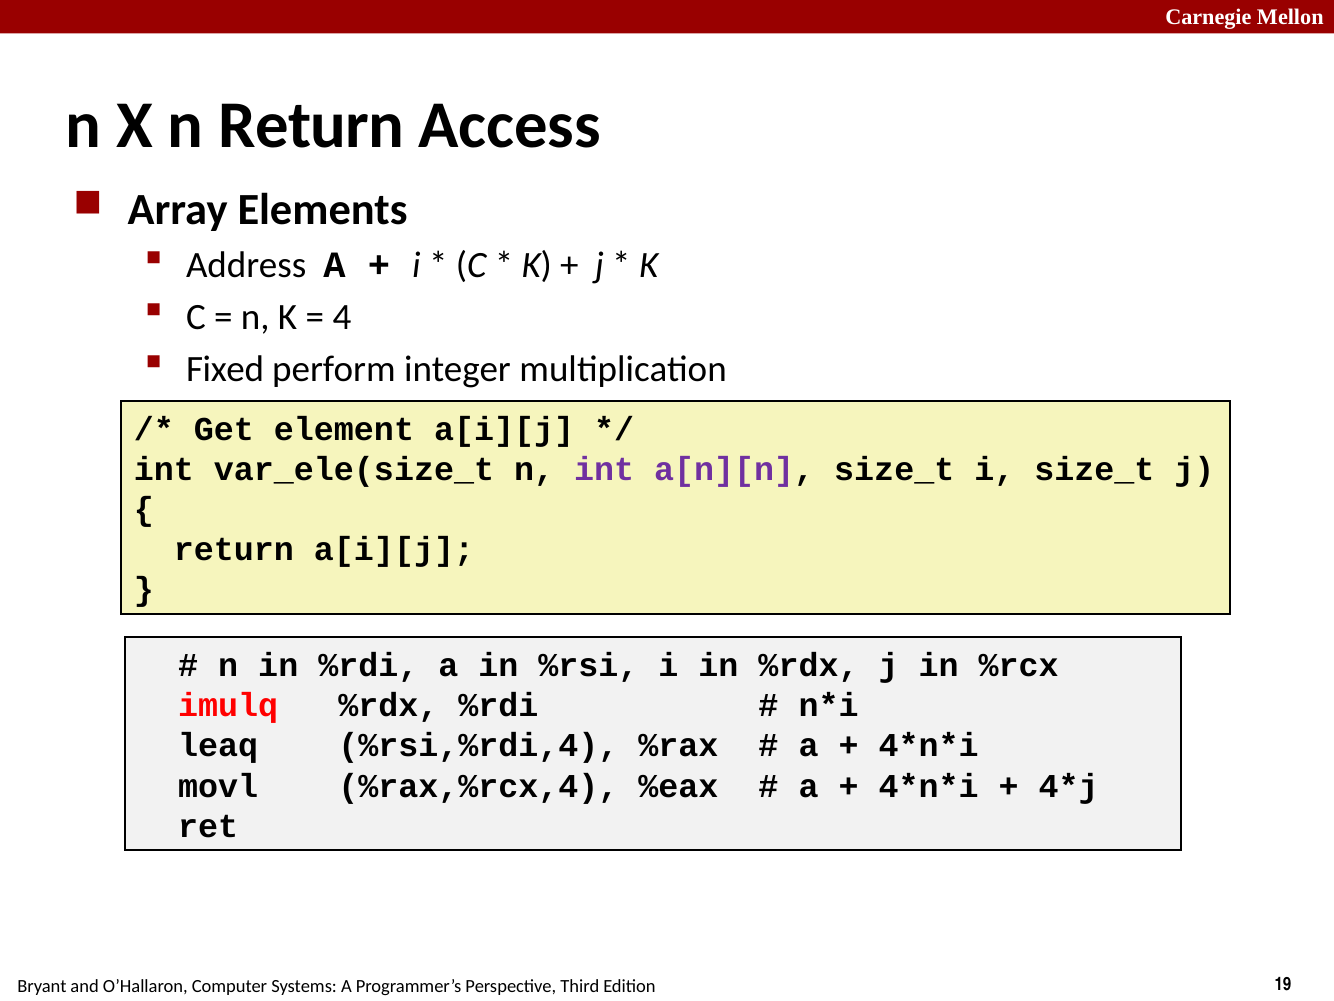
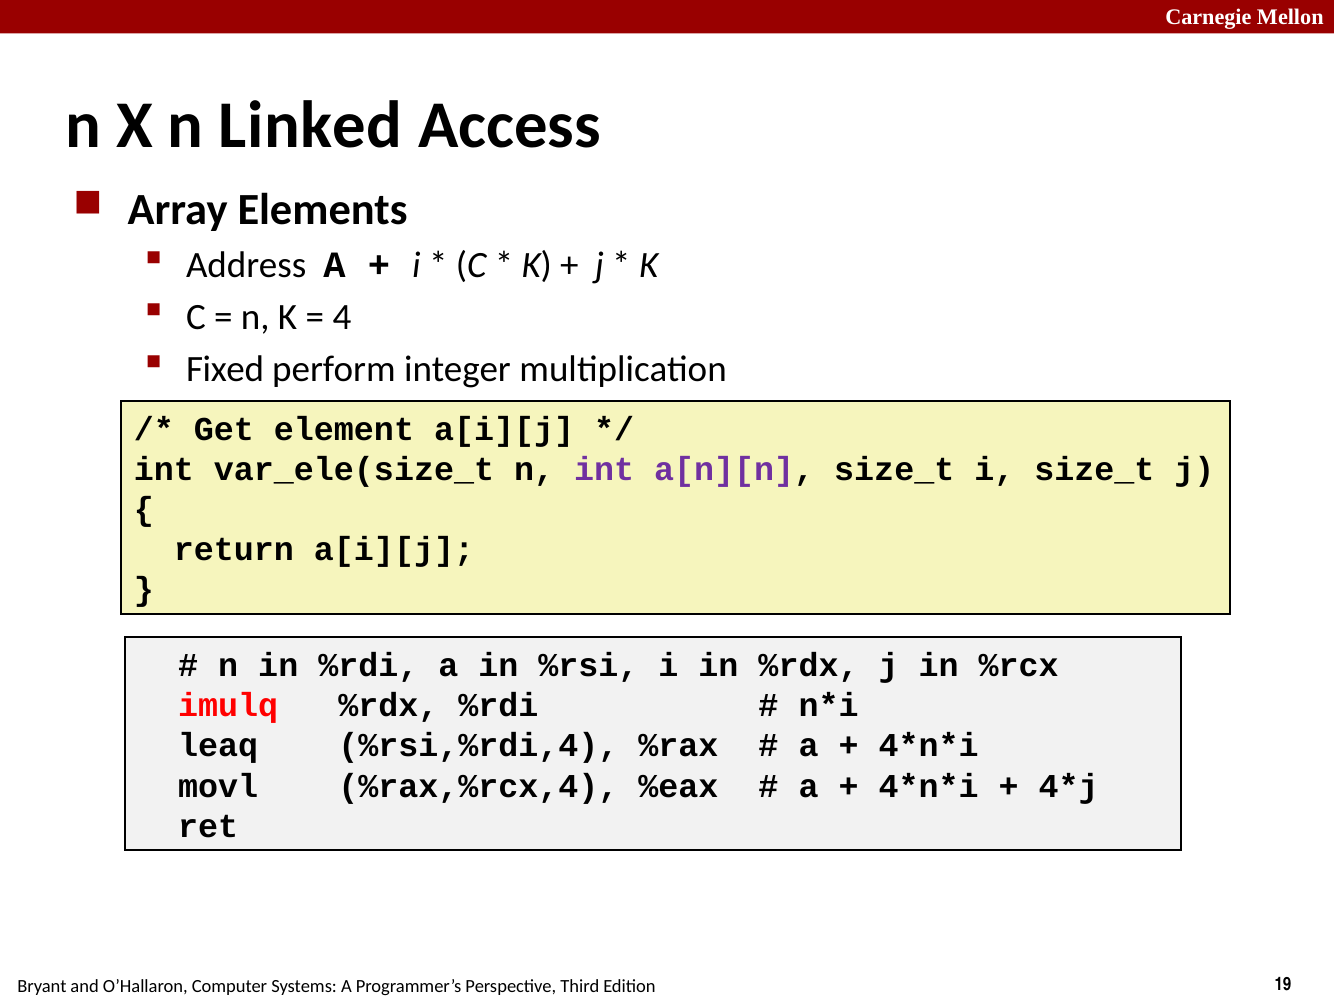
n Return: Return -> Linked
